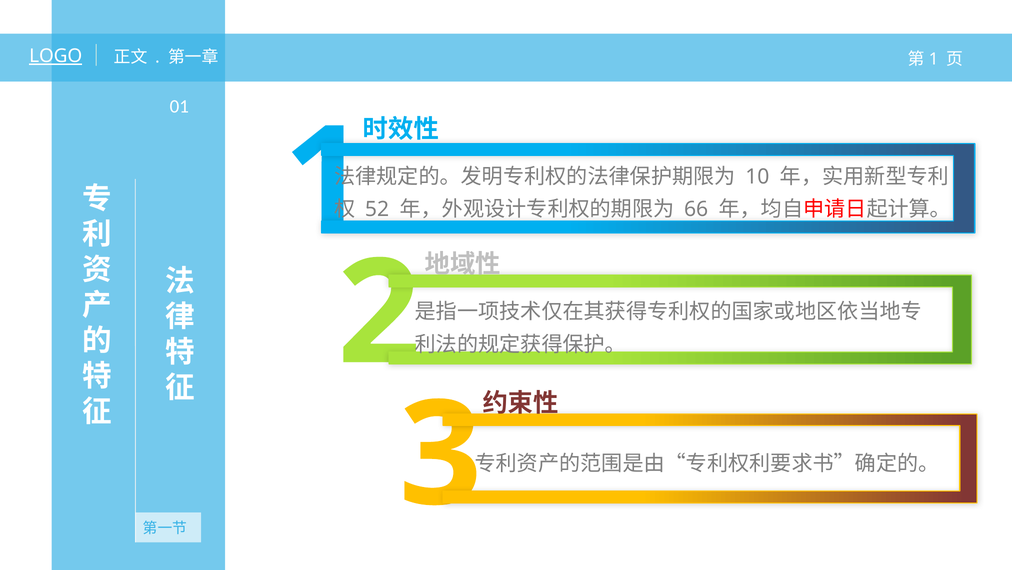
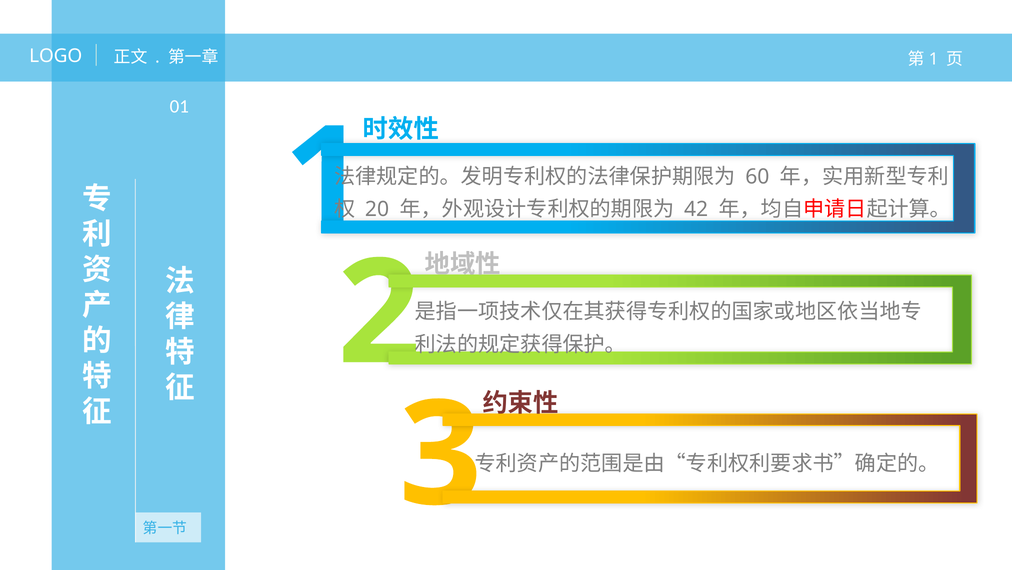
LOGO underline: present -> none
10: 10 -> 60
52: 52 -> 20
66: 66 -> 42
